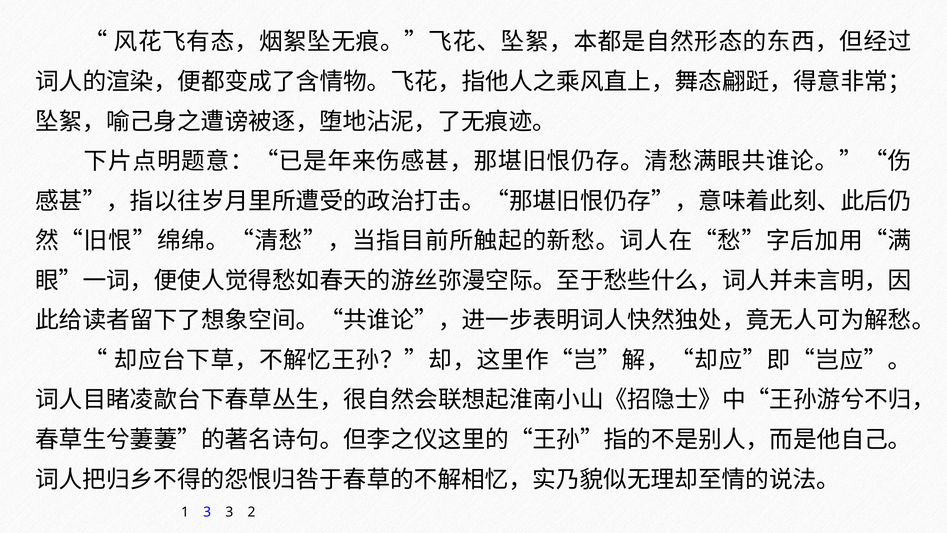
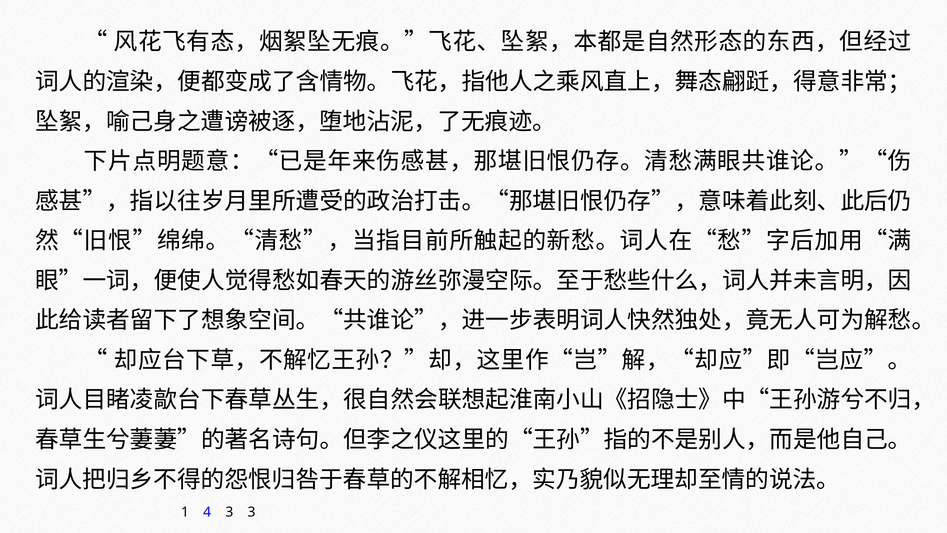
1 3: 3 -> 4
3 2: 2 -> 3
